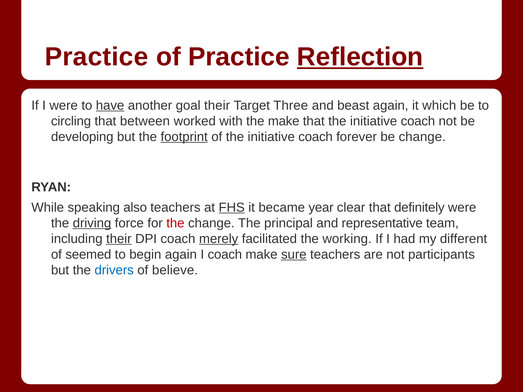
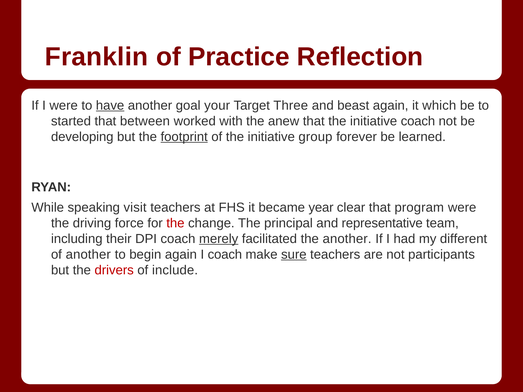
Practice at (97, 57): Practice -> Franklin
Reflection underline: present -> none
goal their: their -> your
circling: circling -> started
the make: make -> anew
of the initiative coach: coach -> group
be change: change -> learned
also: also -> visit
FHS underline: present -> none
definitely: definitely -> program
driving underline: present -> none
their at (119, 239) underline: present -> none
the working: working -> another
of seemed: seemed -> another
drivers colour: blue -> red
believe: believe -> include
